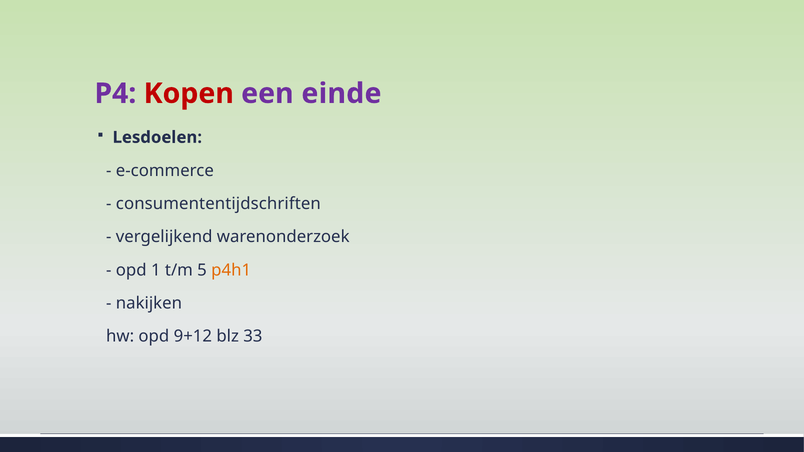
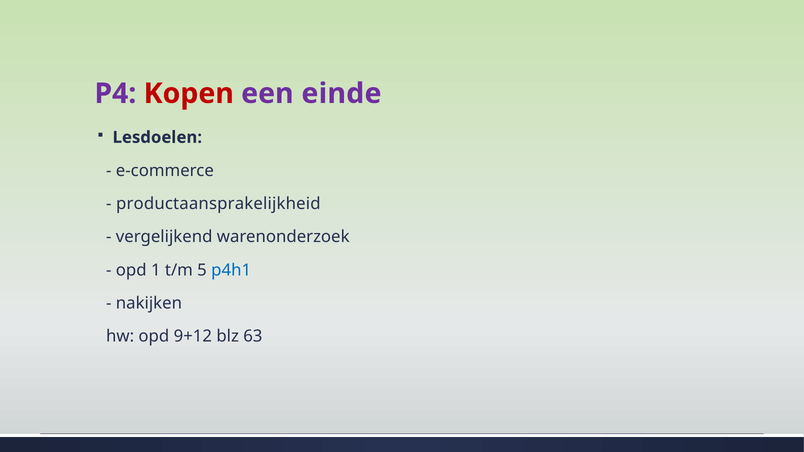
consumententijdschriften: consumententijdschriften -> productaansprakelijkheid
p4h1 colour: orange -> blue
33: 33 -> 63
